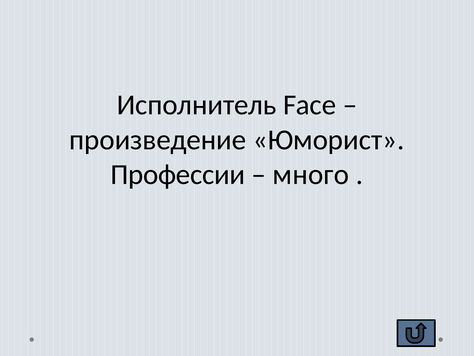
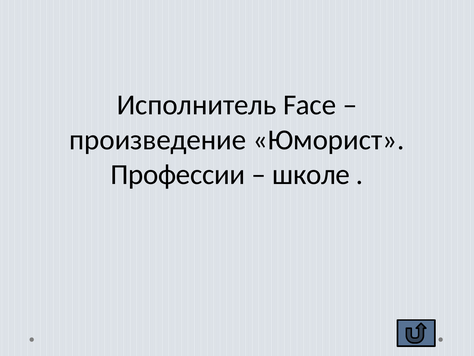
много: много -> школе
